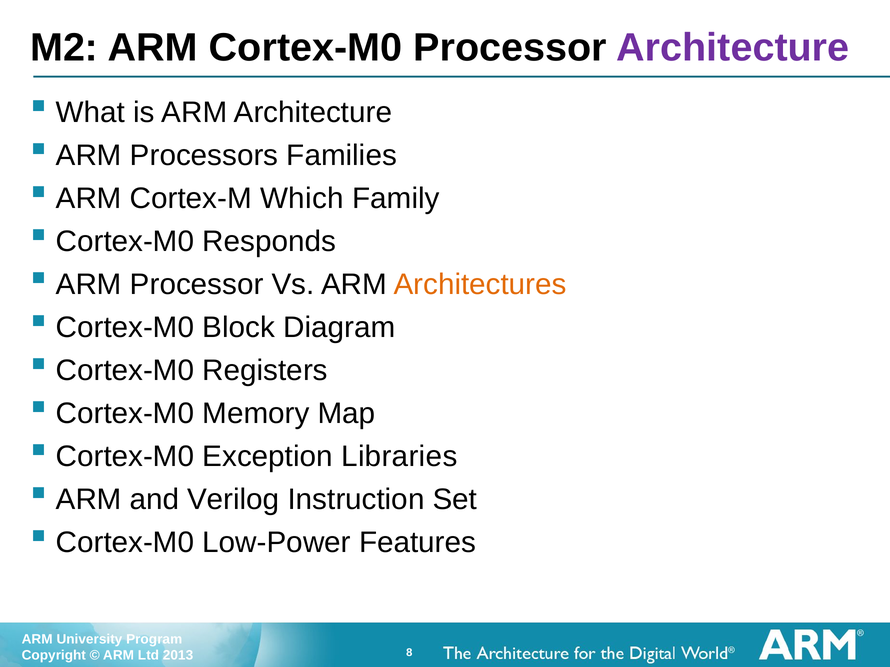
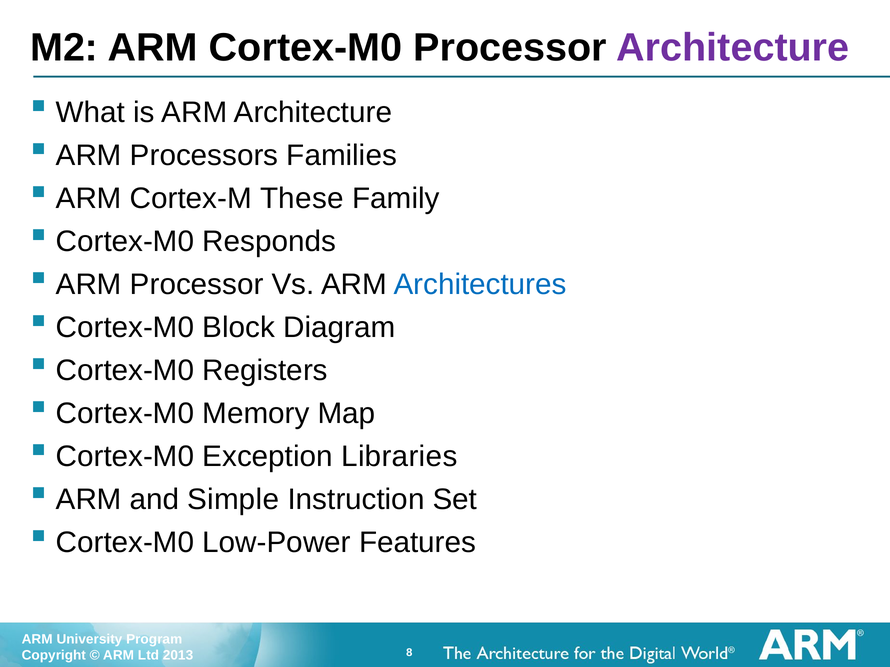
Which: Which -> These
Architectures colour: orange -> blue
Verilog: Verilog -> Simple
